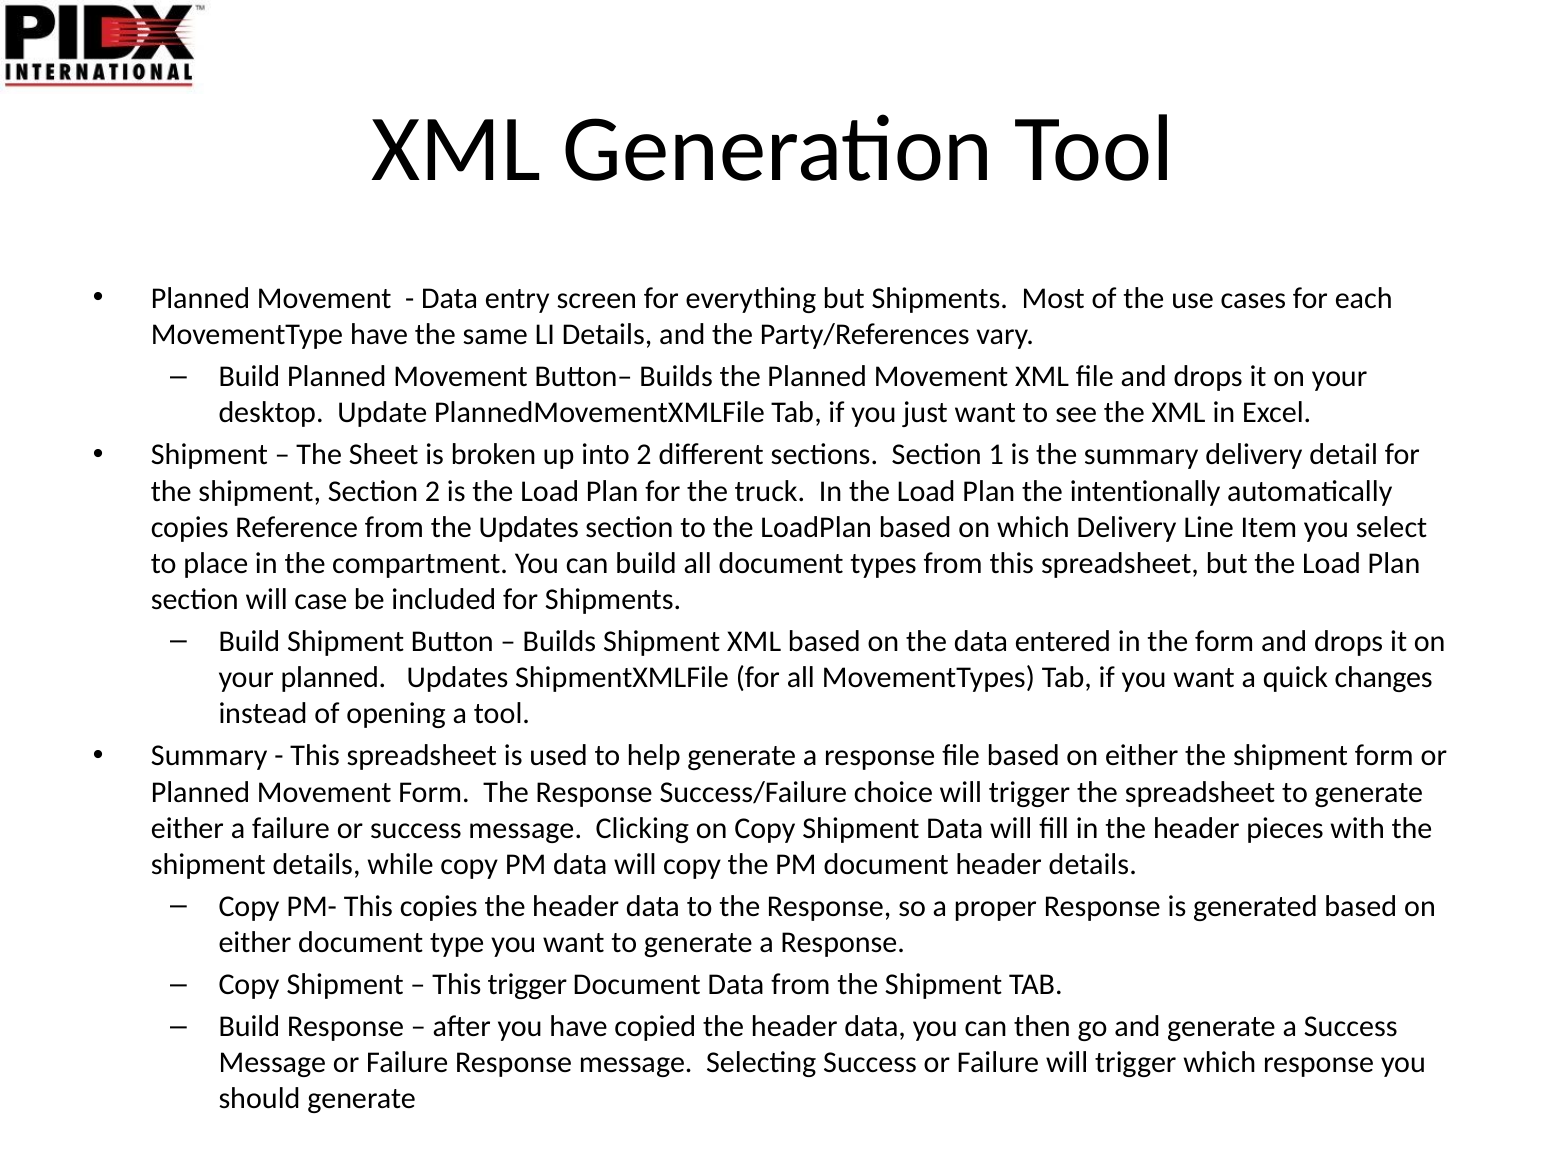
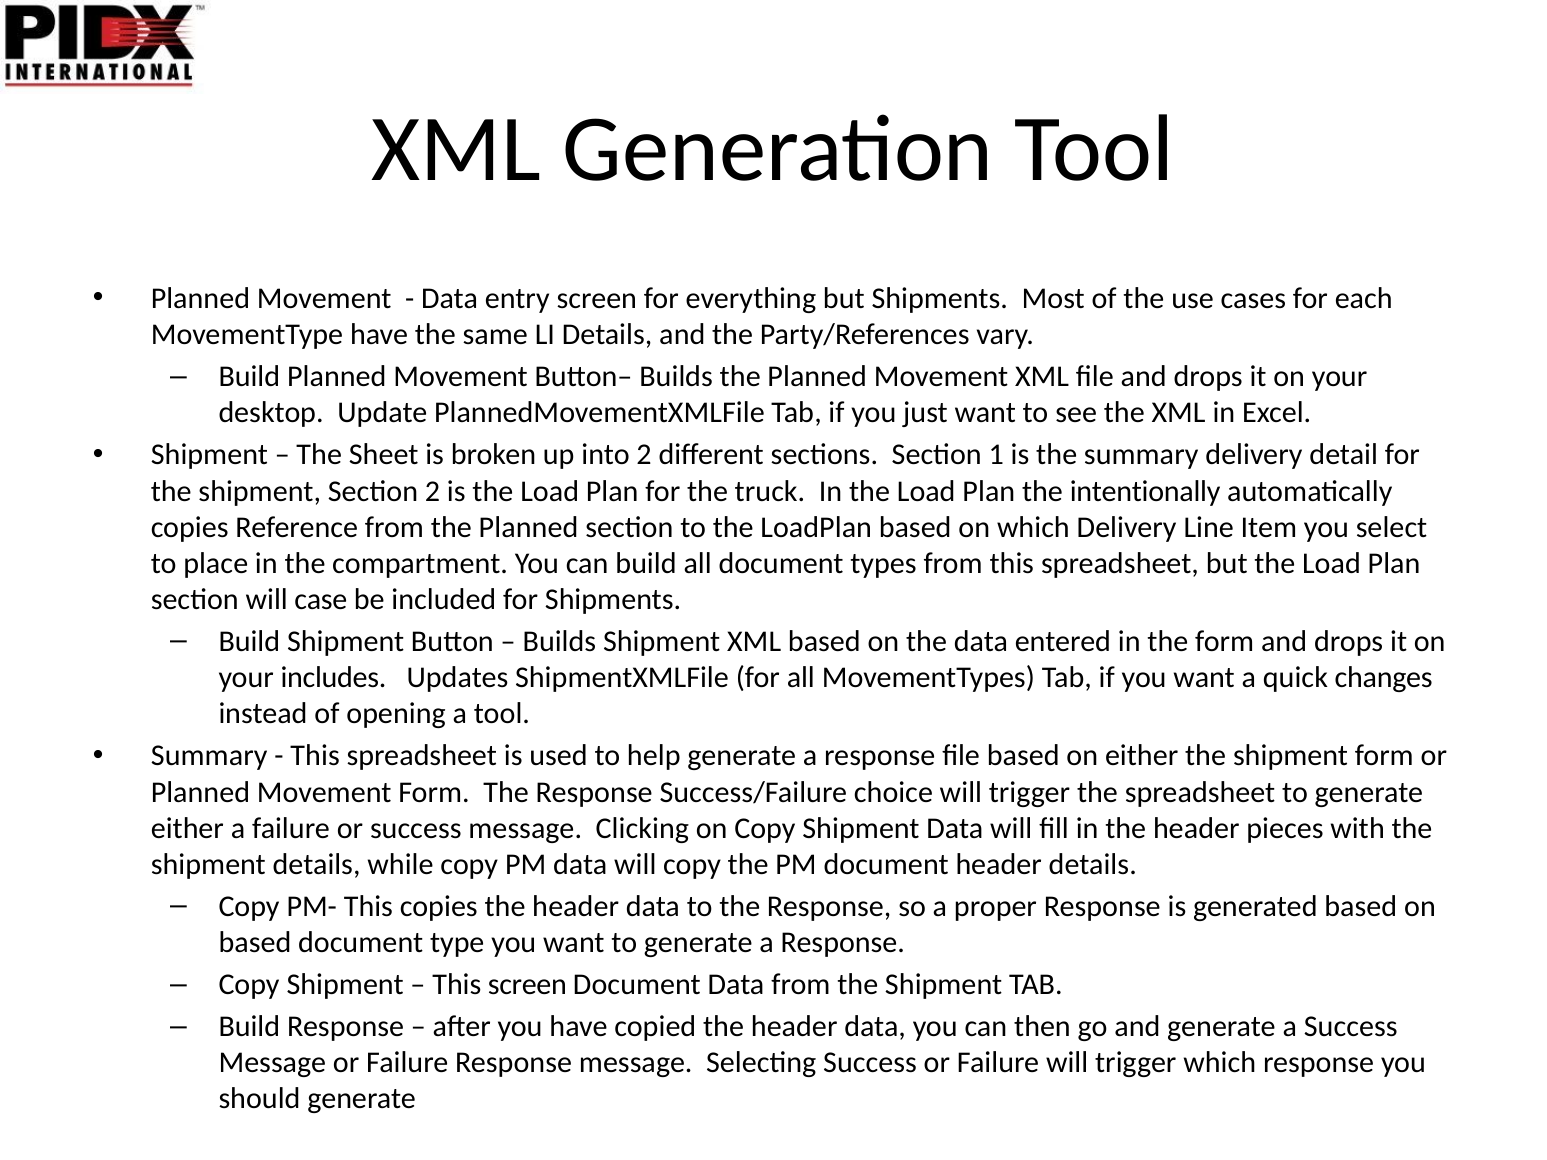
from the Updates: Updates -> Planned
your planned: planned -> includes
either at (255, 943): either -> based
This trigger: trigger -> screen
